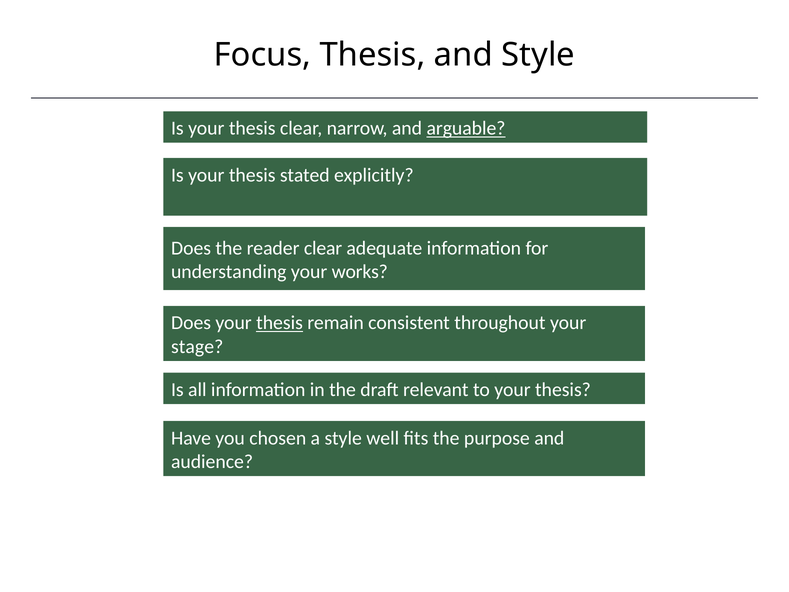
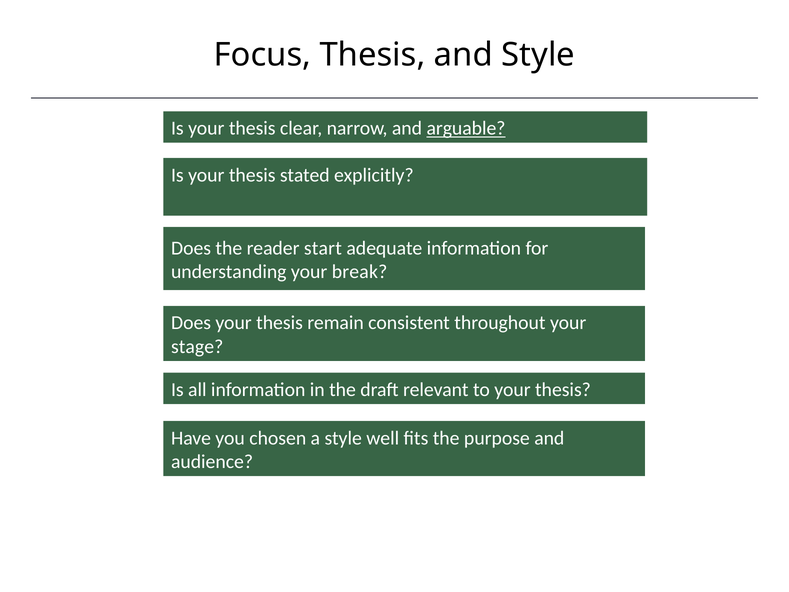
reader clear: clear -> start
works: works -> break
thesis at (280, 323) underline: present -> none
